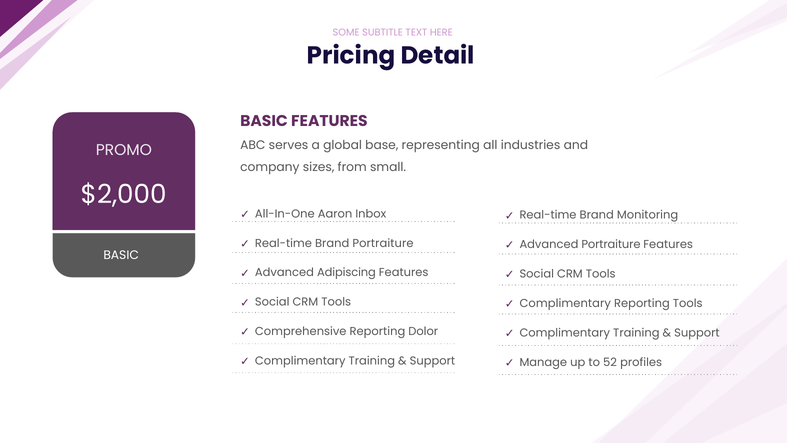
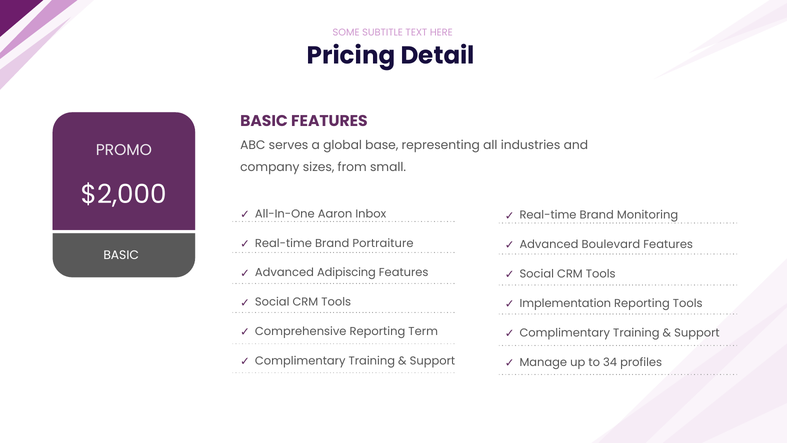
Advanced Portraiture: Portraiture -> Boulevard
Complimentary at (565, 303): Complimentary -> Implementation
Dolor: Dolor -> Term
52: 52 -> 34
